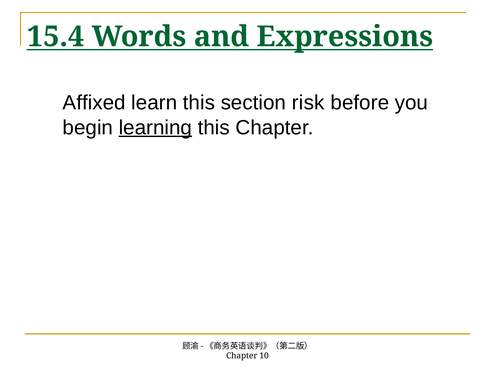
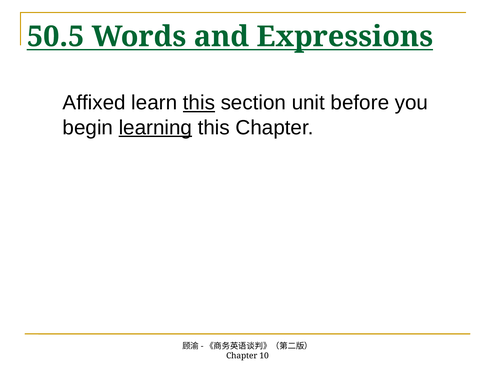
15.4: 15.4 -> 50.5
this at (199, 103) underline: none -> present
risk: risk -> unit
